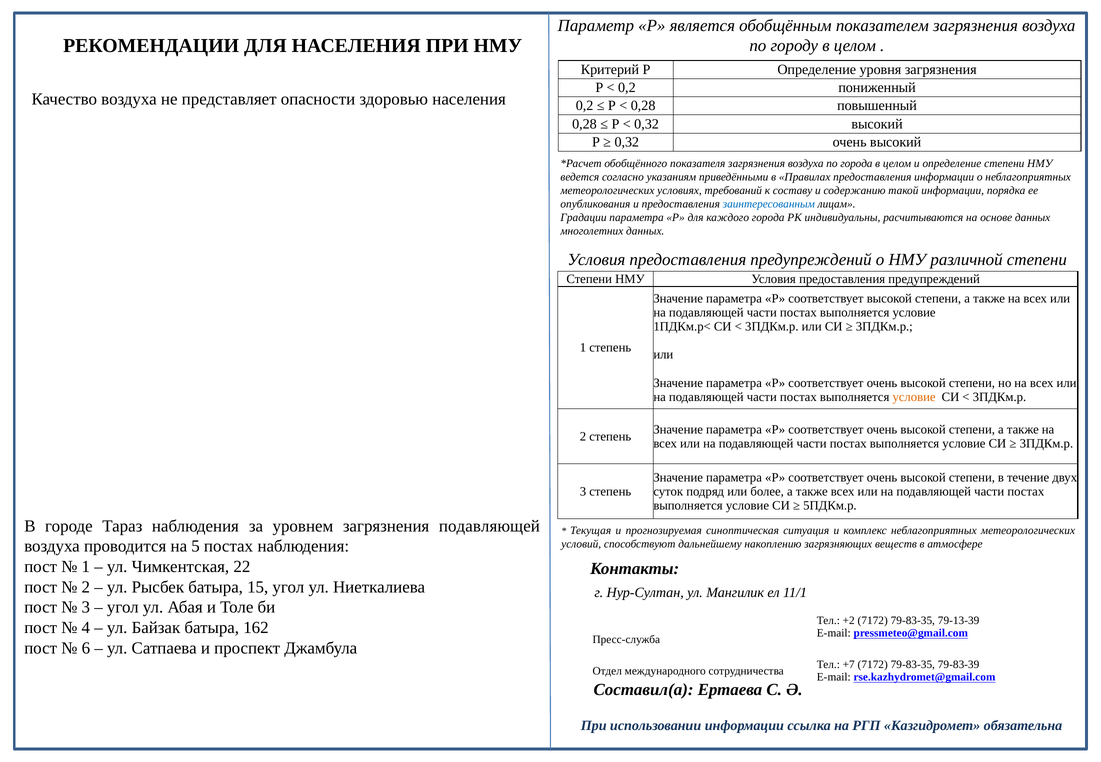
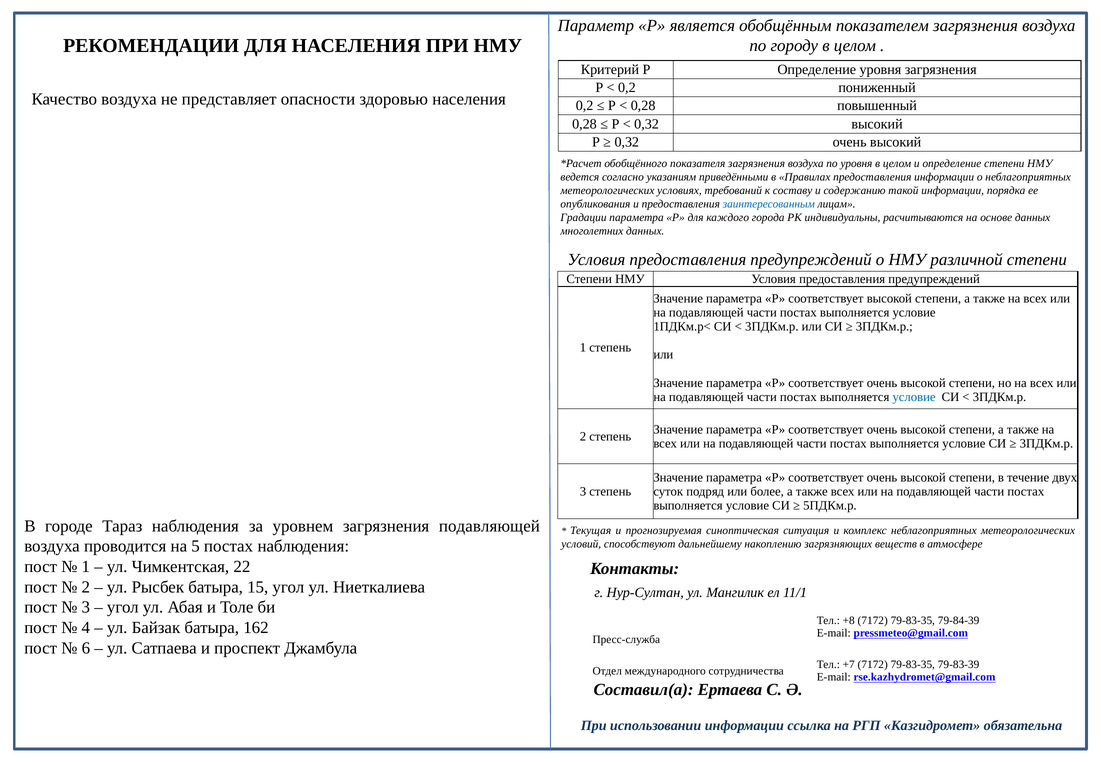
по города: города -> уровня
условие at (914, 397) colour: orange -> blue
+2: +2 -> +8
79-13-39: 79-13-39 -> 79-84-39
